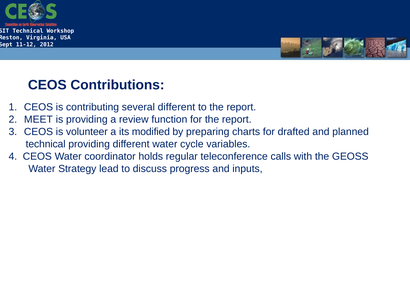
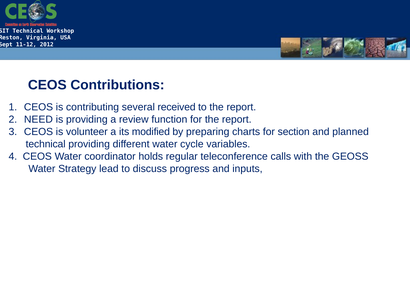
several different: different -> received
MEET: MEET -> NEED
drafted: drafted -> section
